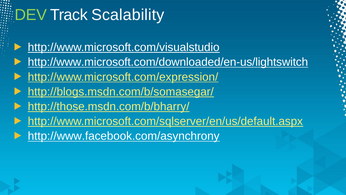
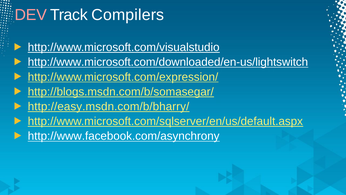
DEV colour: light green -> pink
Scalability: Scalability -> Compilers
http://those.msdn.com/b/bharry/: http://those.msdn.com/b/bharry/ -> http://easy.msdn.com/b/bharry/
